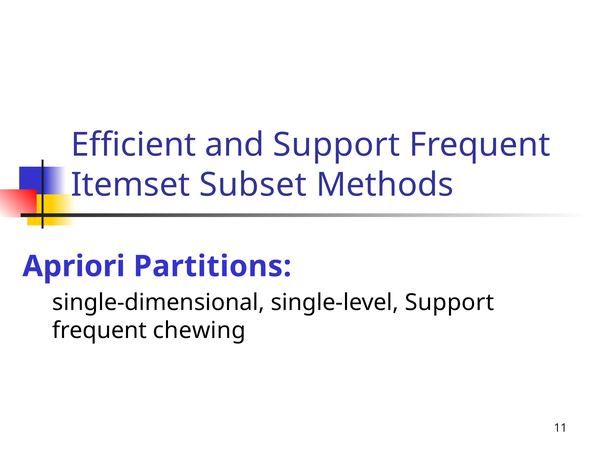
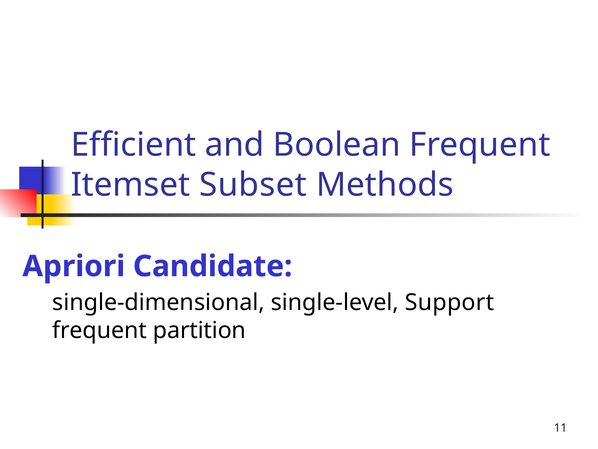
and Support: Support -> Boolean
Partitions: Partitions -> Candidate
chewing: chewing -> partition
